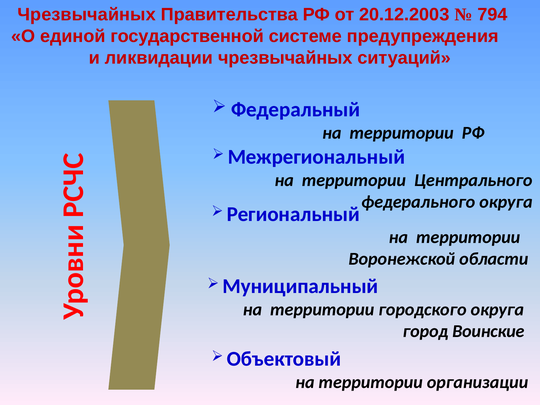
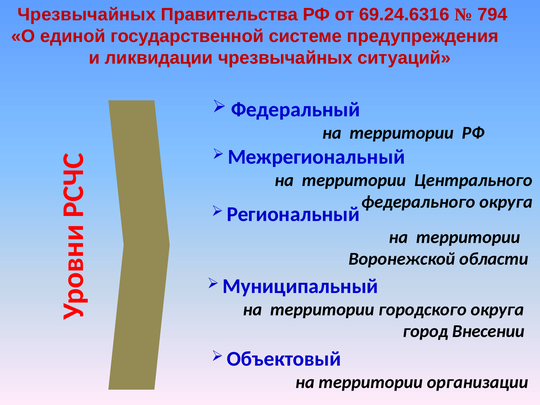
20.12.2003: 20.12.2003 -> 69.24.6316
Воинские: Воинские -> Внесении
